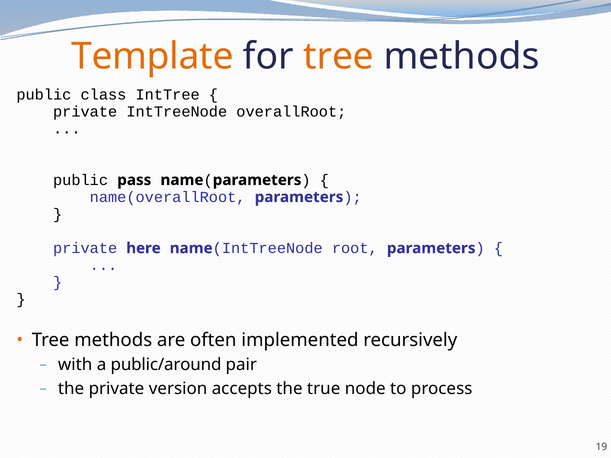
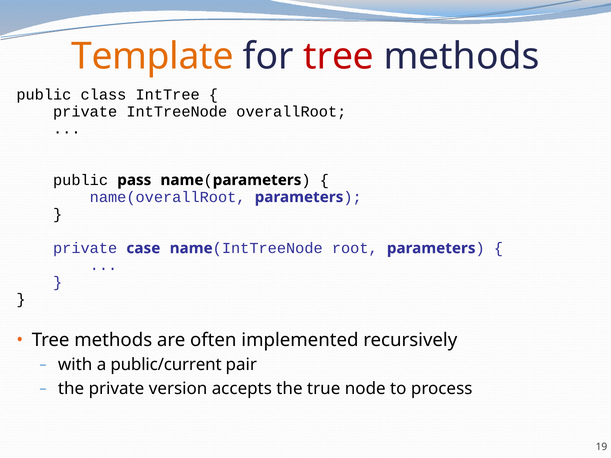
tree at (339, 57) colour: orange -> red
here: here -> case
public/around: public/around -> public/current
